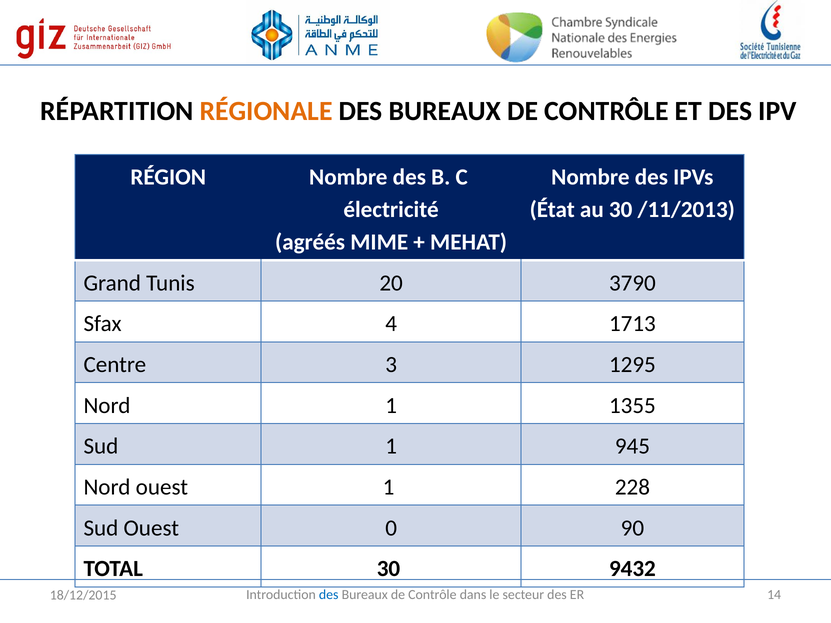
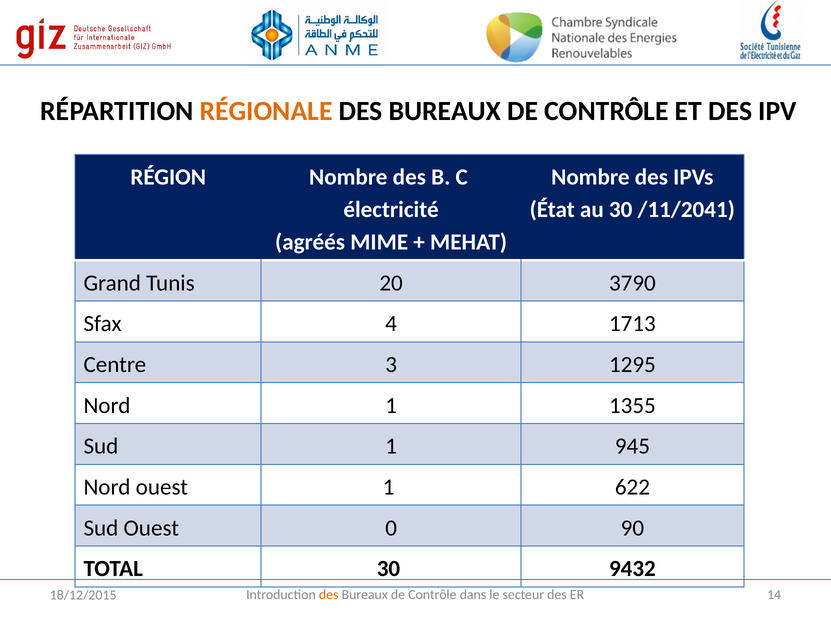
/11/2013: /11/2013 -> /11/2041
228: 228 -> 622
des at (329, 595) colour: blue -> orange
